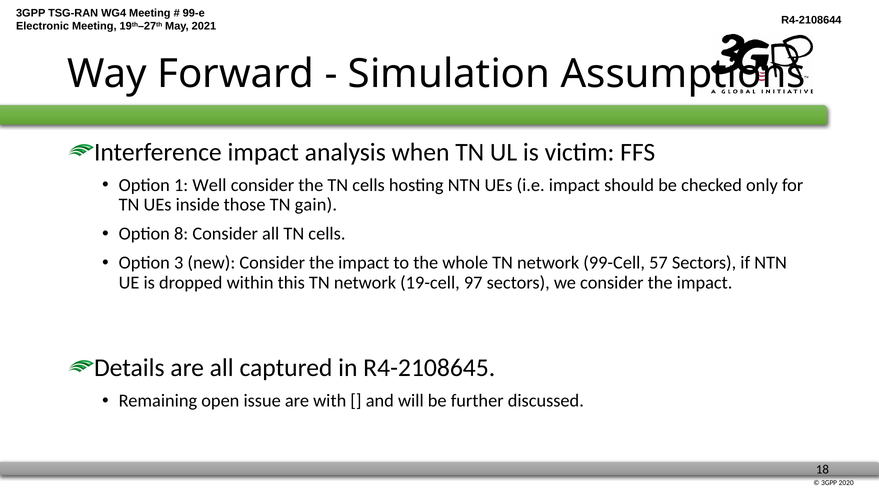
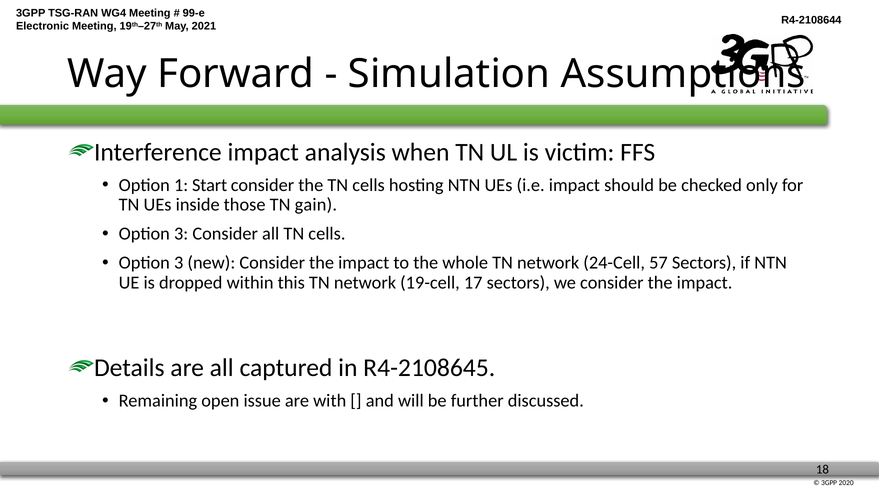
Well: Well -> Start
8 at (181, 234): 8 -> 3
99-Cell: 99-Cell -> 24-Cell
97: 97 -> 17
